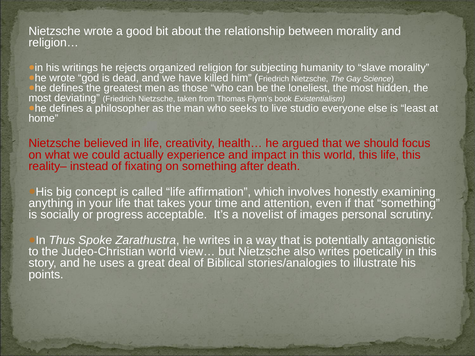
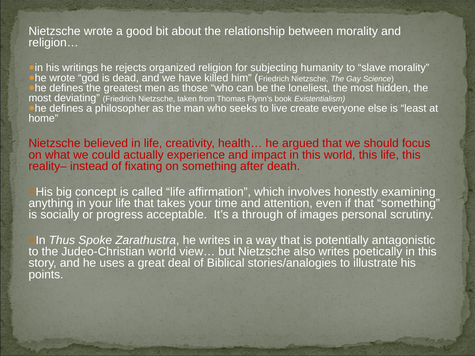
studio: studio -> create
novelist: novelist -> through
